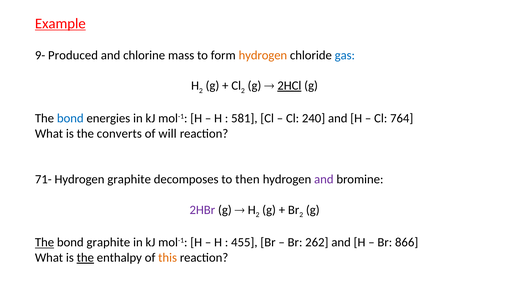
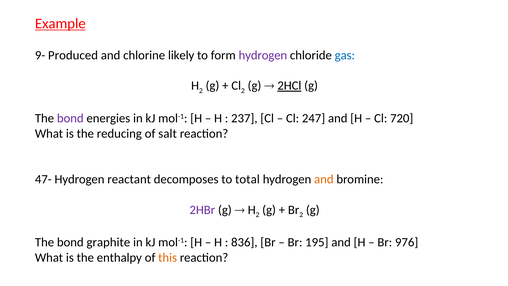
mass: mass -> likely
hydrogen at (263, 55) colour: orange -> purple
bond at (70, 118) colour: blue -> purple
581: 581 -> 237
240: 240 -> 247
764: 764 -> 720
converts: converts -> reducing
will: will -> salt
71-: 71- -> 47-
Hydrogen graphite: graphite -> reactant
then: then -> total
and at (324, 179) colour: purple -> orange
The at (44, 242) underline: present -> none
455: 455 -> 836
262: 262 -> 195
866: 866 -> 976
the at (85, 257) underline: present -> none
